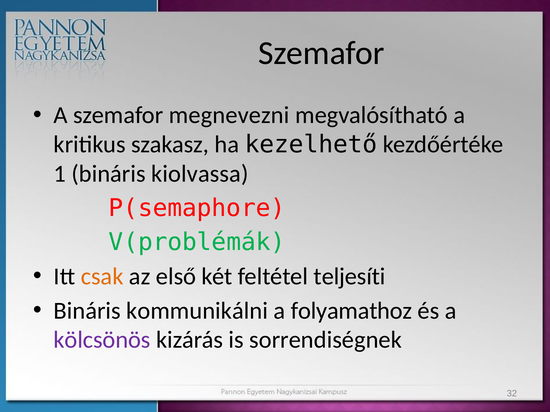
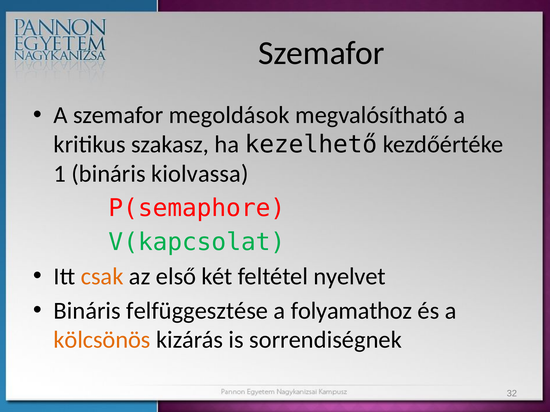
megnevezni: megnevezni -> megoldások
V(problémák: V(problémák -> V(kapcsolat
teljesíti: teljesíti -> nyelvet
kommunikálni: kommunikálni -> felfüggesztése
kölcsönös colour: purple -> orange
